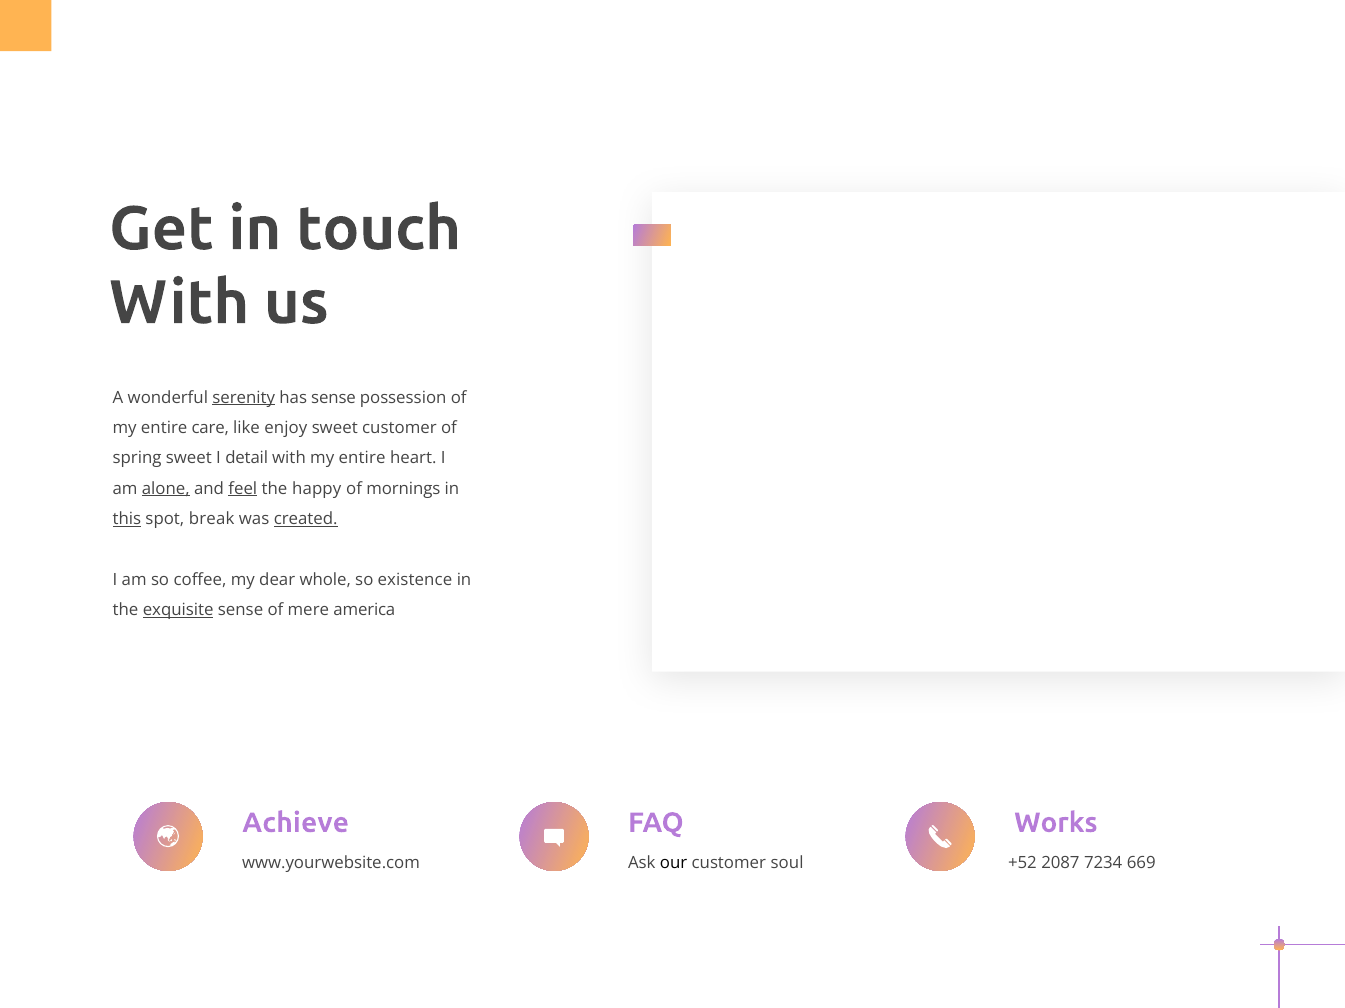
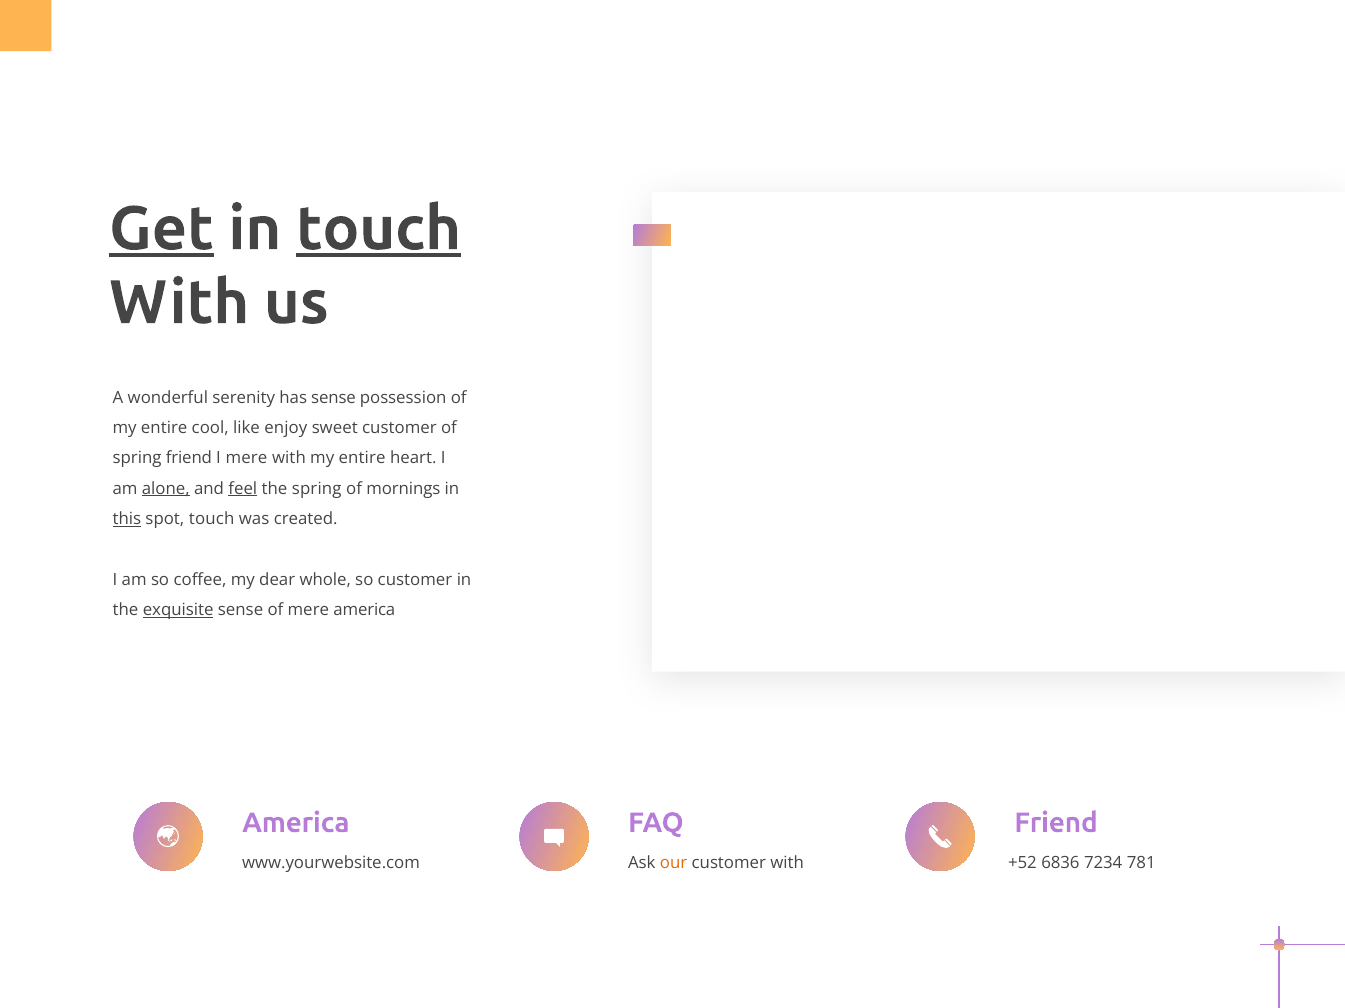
Get underline: none -> present
touch at (379, 229) underline: none -> present
serenity underline: present -> none
care: care -> cool
spring sweet: sweet -> friend
I detail: detail -> mere
the happy: happy -> spring
spot break: break -> touch
created underline: present -> none
so existence: existence -> customer
Achieve at (296, 823): Achieve -> America
FAQ Works: Works -> Friend
our colour: black -> orange
customer soul: soul -> with
2087: 2087 -> 6836
669: 669 -> 781
